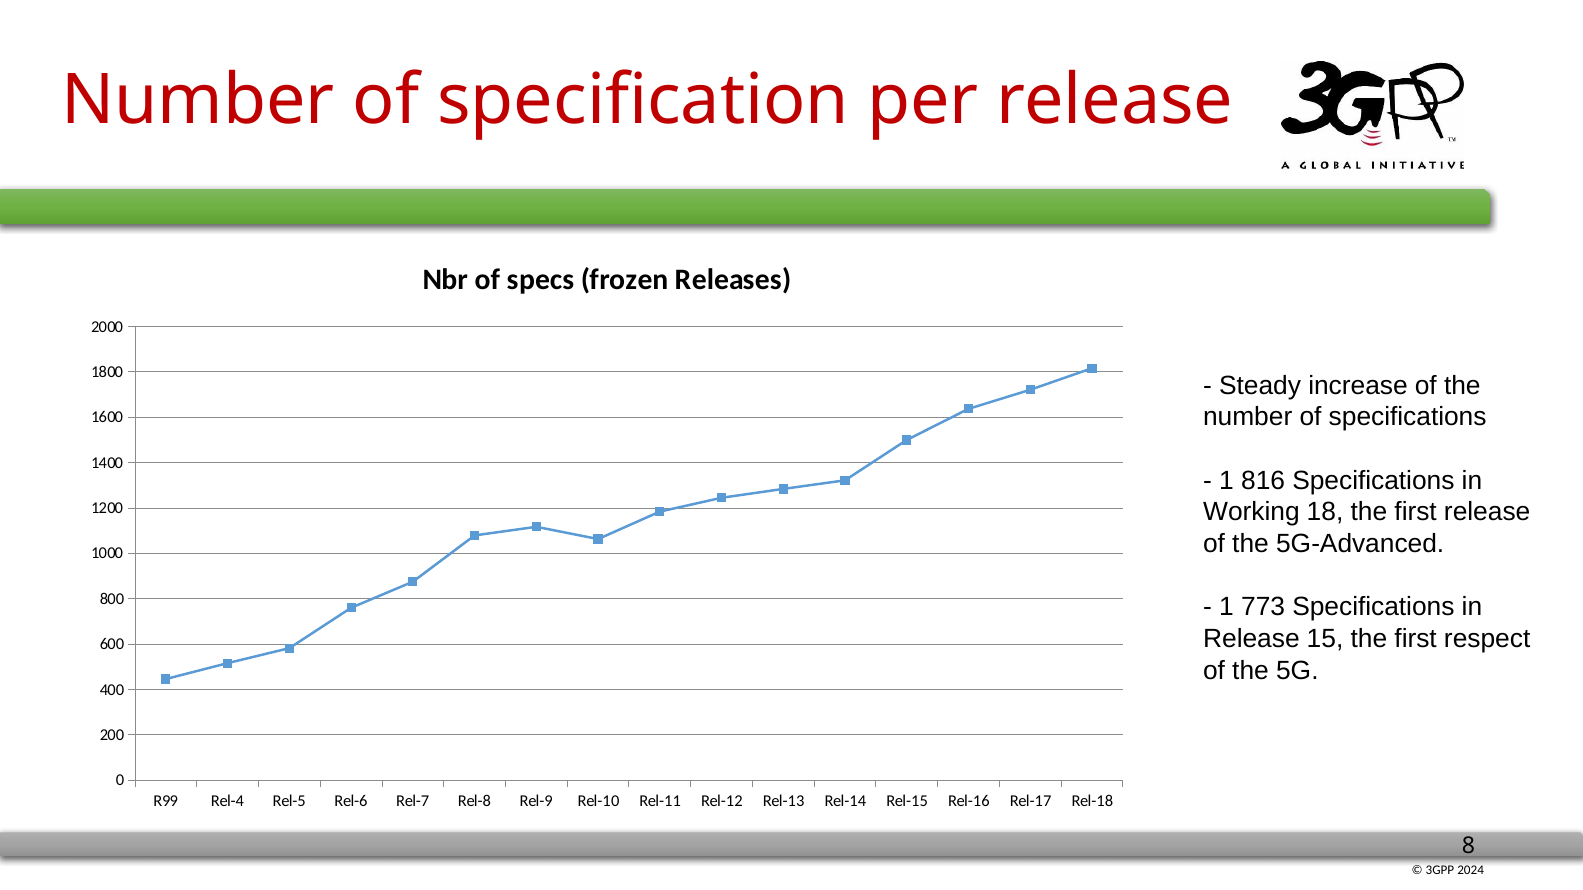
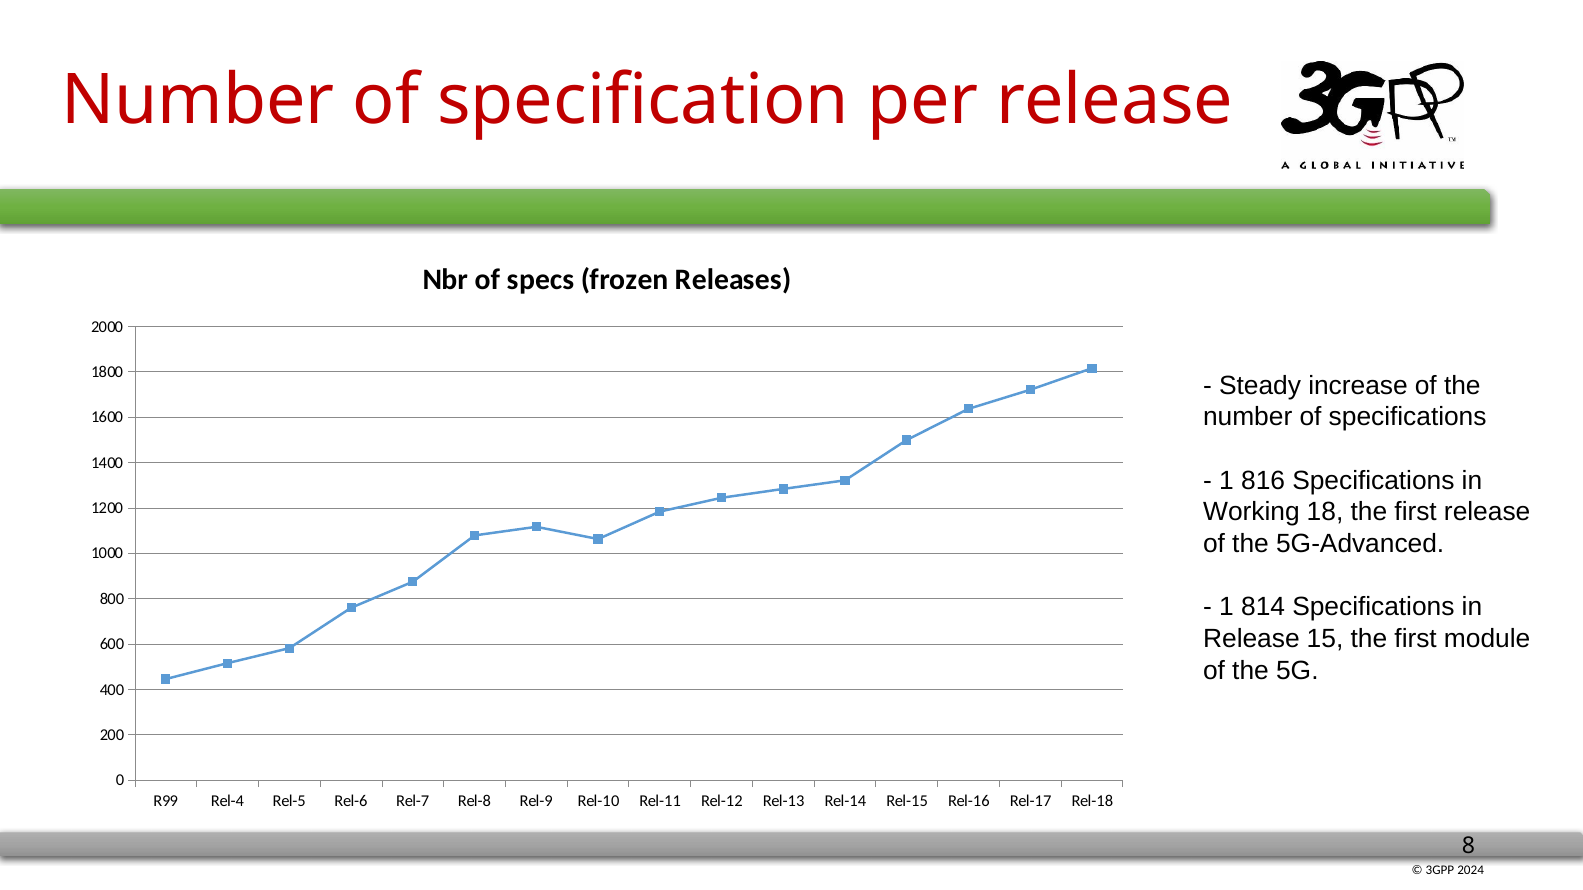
773: 773 -> 814
respect: respect -> module
